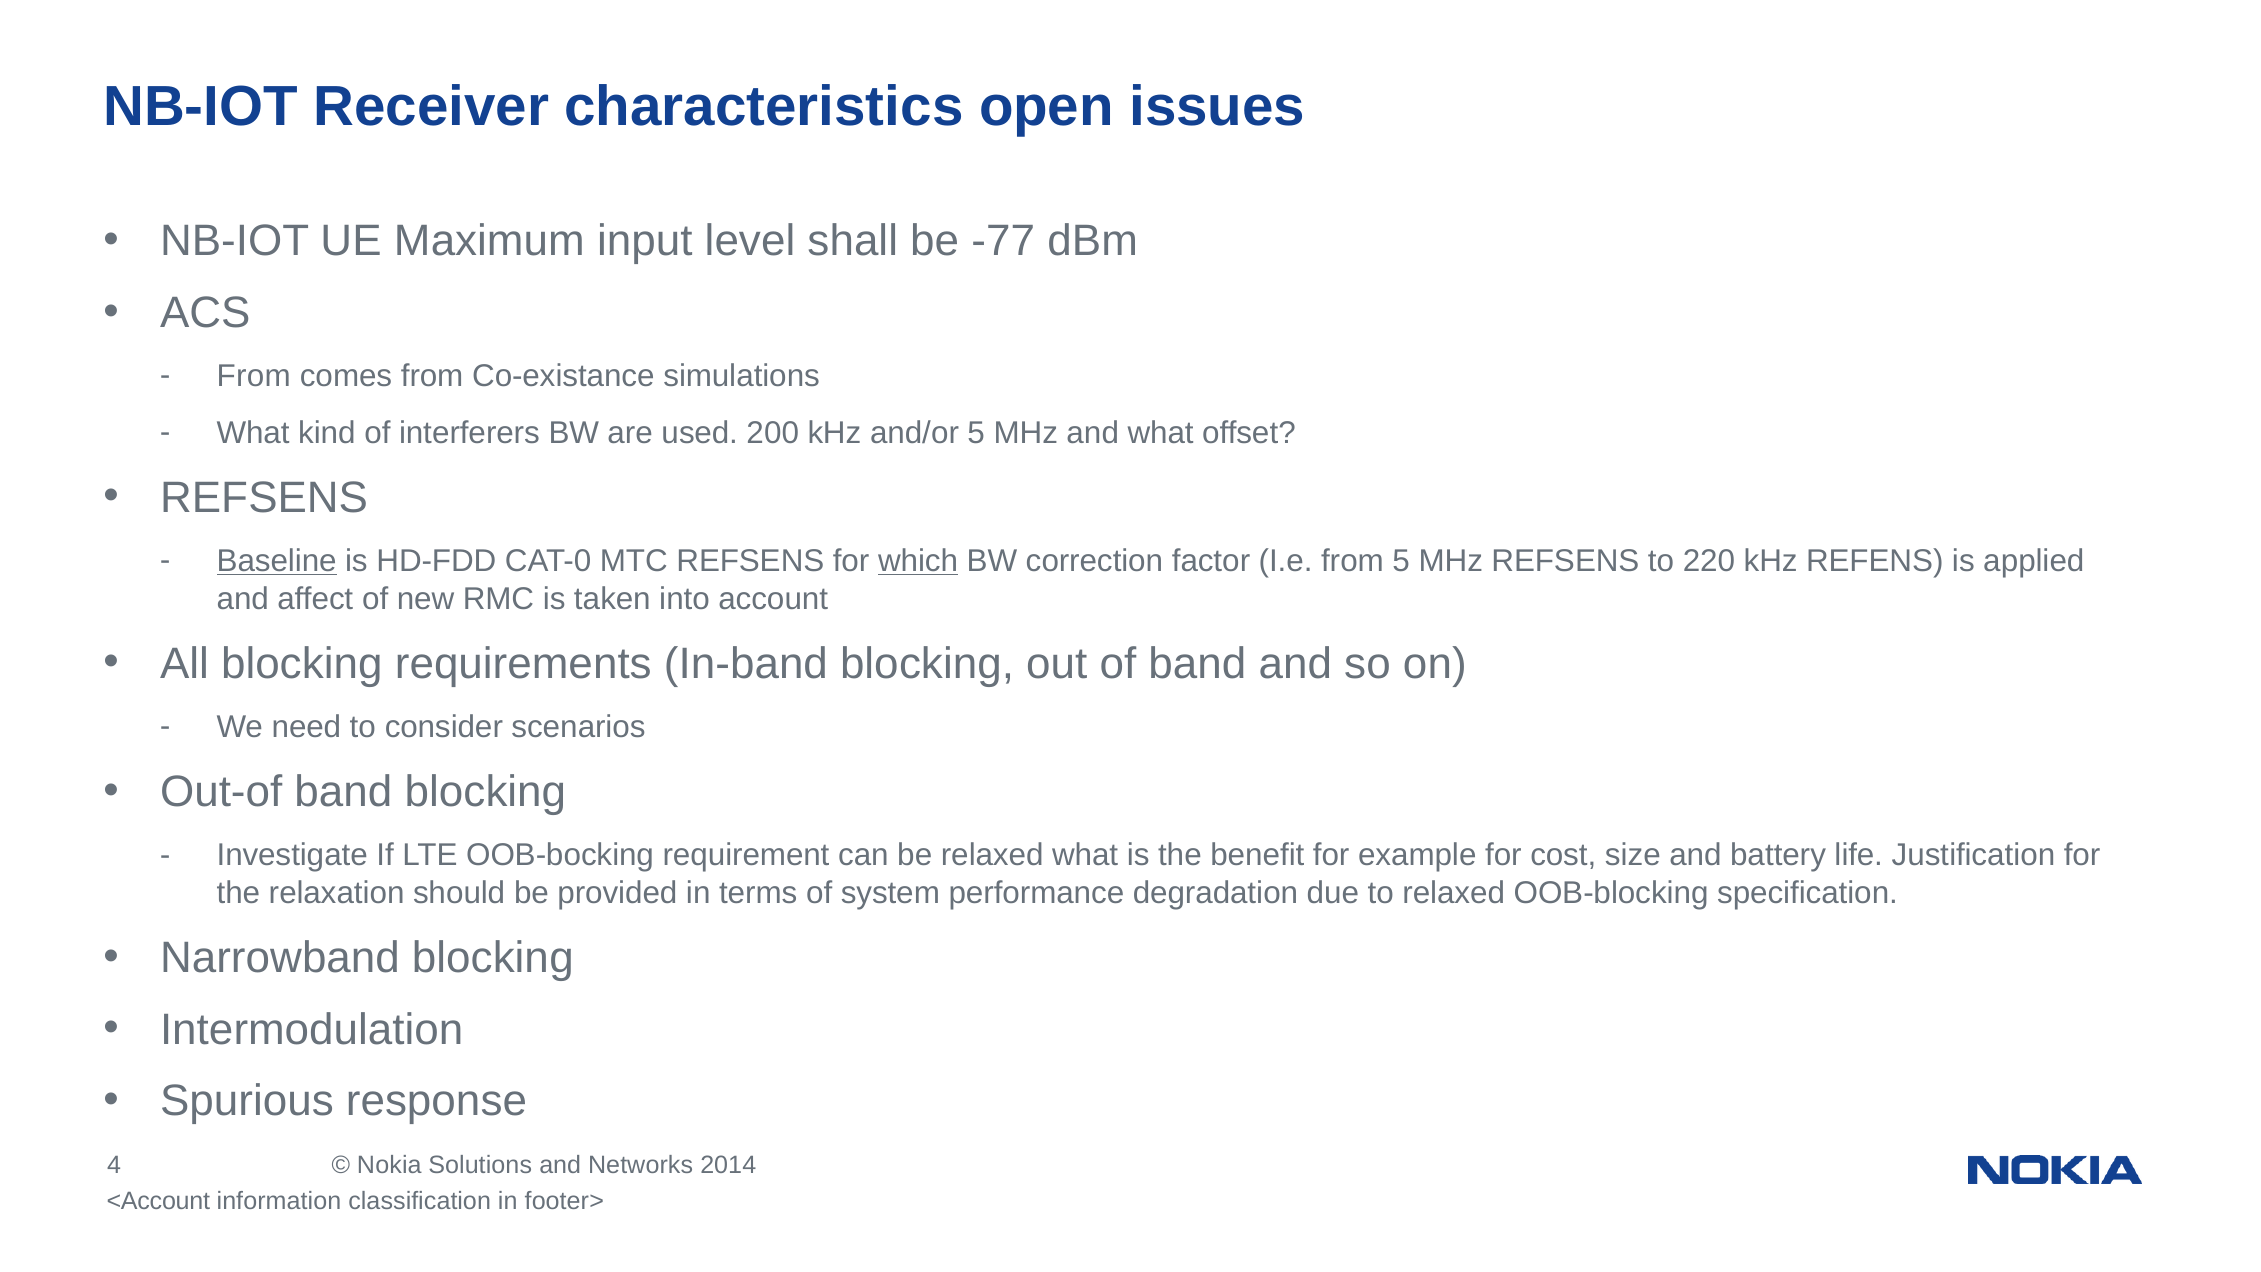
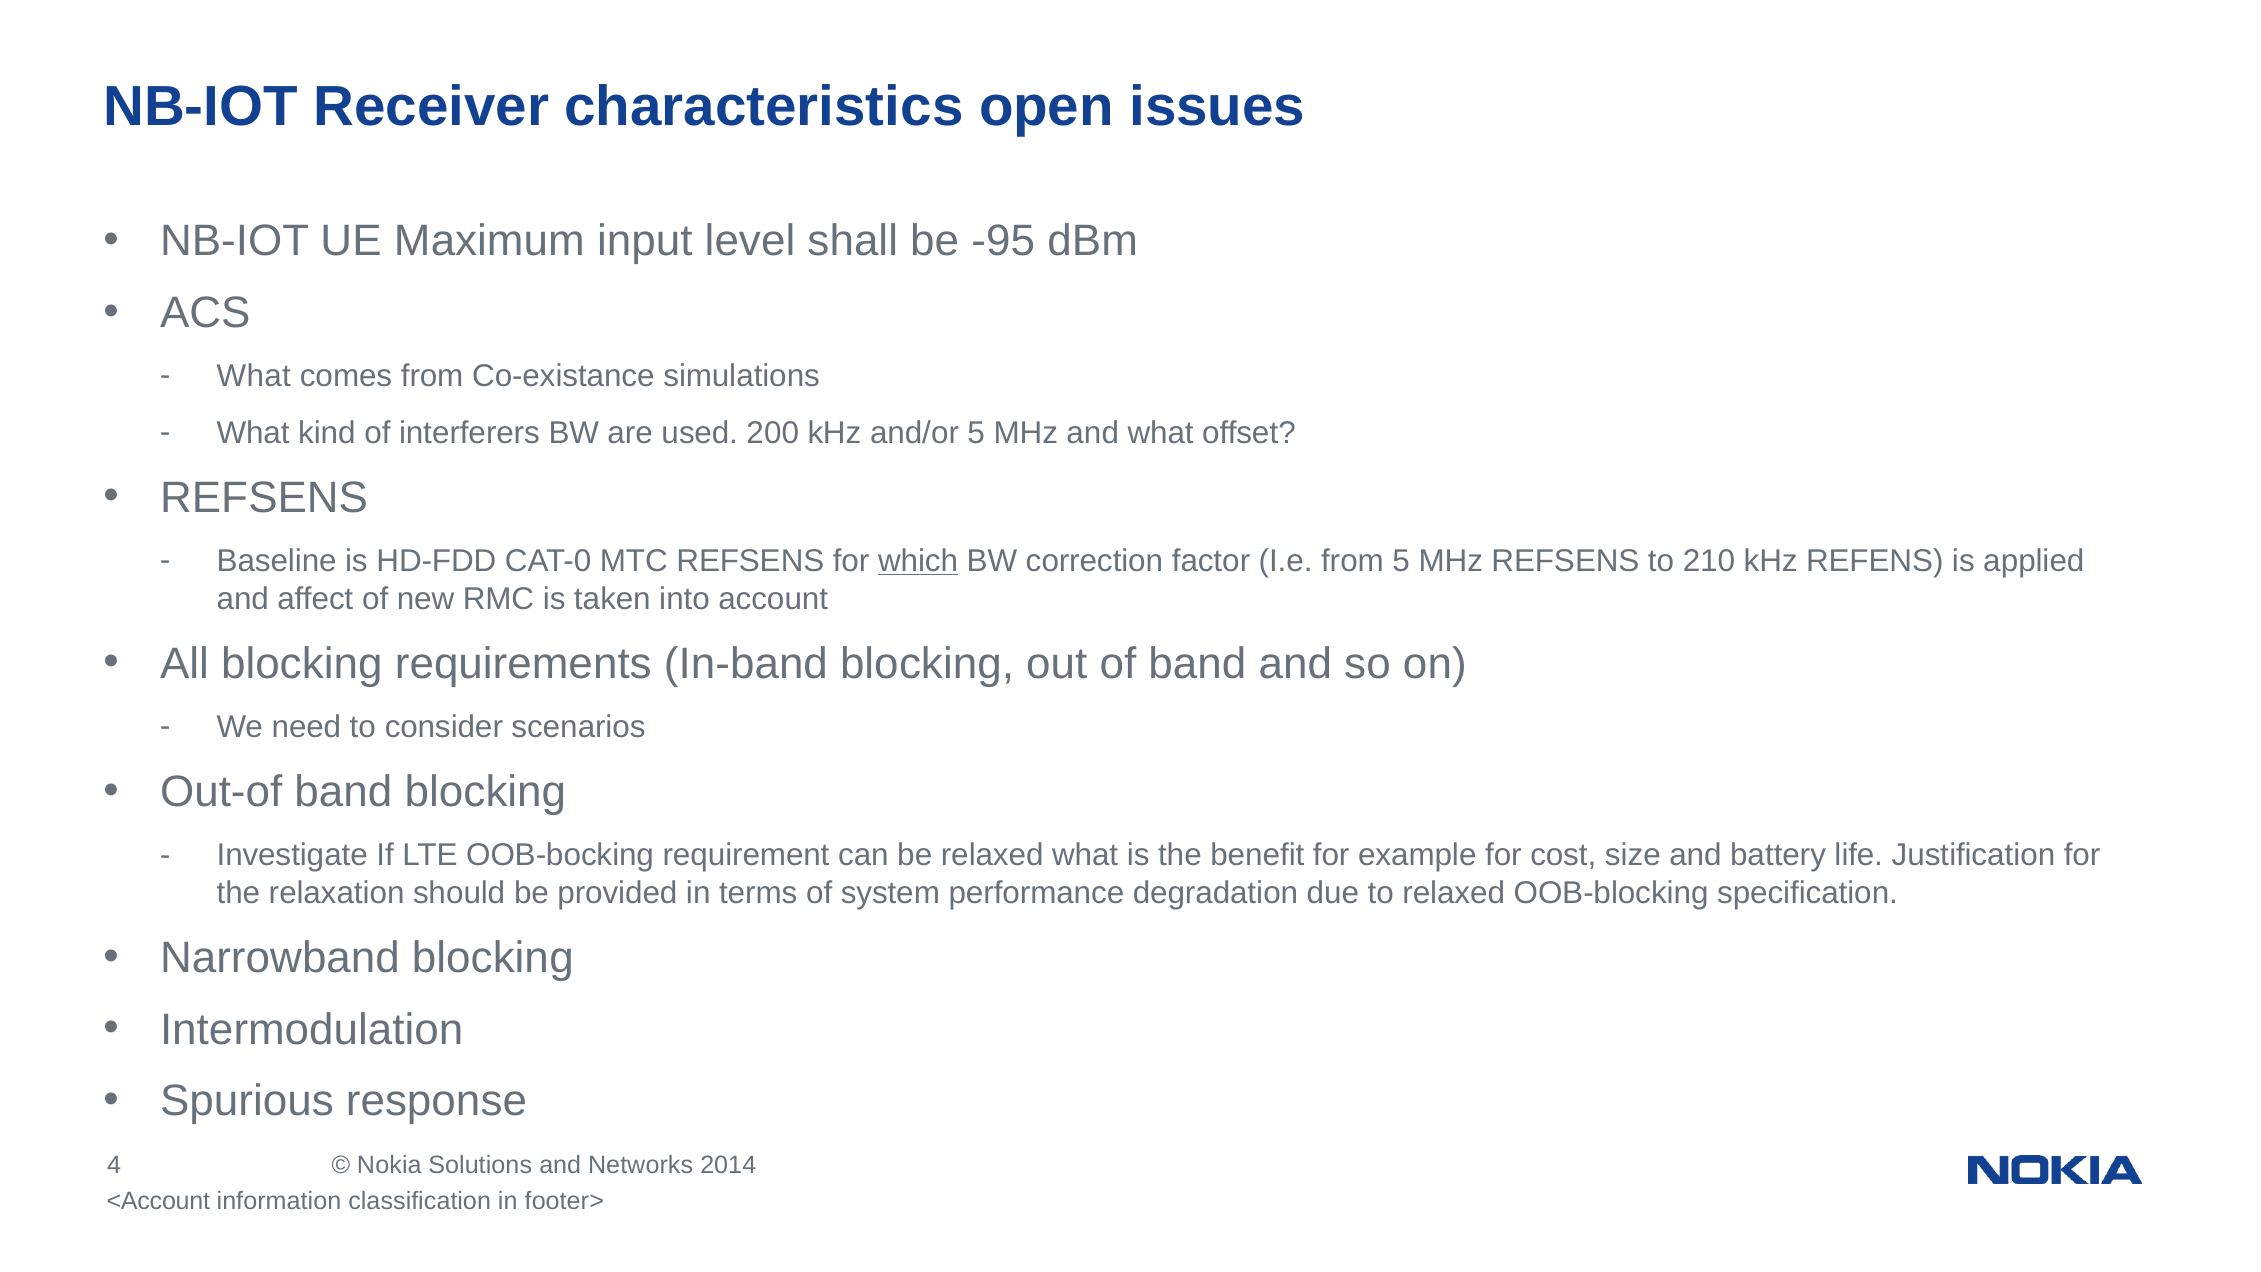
-77: -77 -> -95
From at (254, 376): From -> What
Baseline underline: present -> none
220: 220 -> 210
